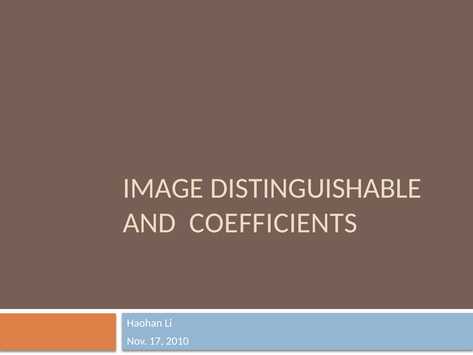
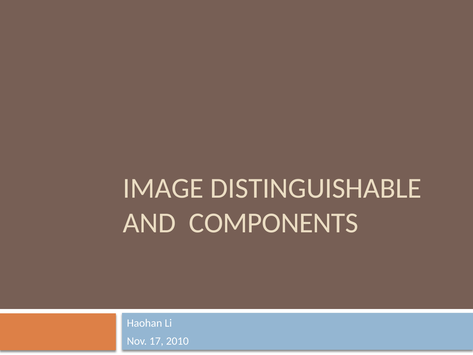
COEFFICIENTS: COEFFICIENTS -> COMPONENTS
